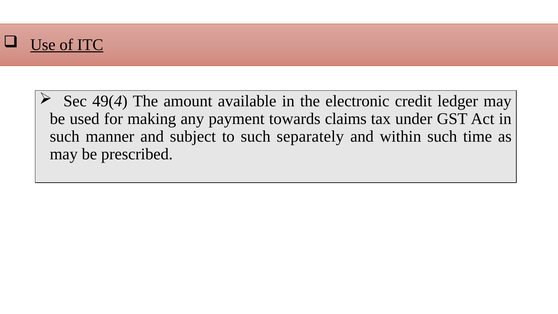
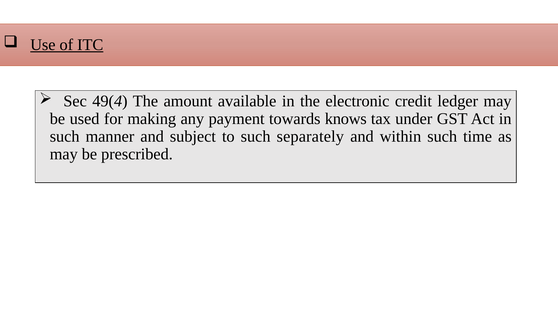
claims: claims -> knows
